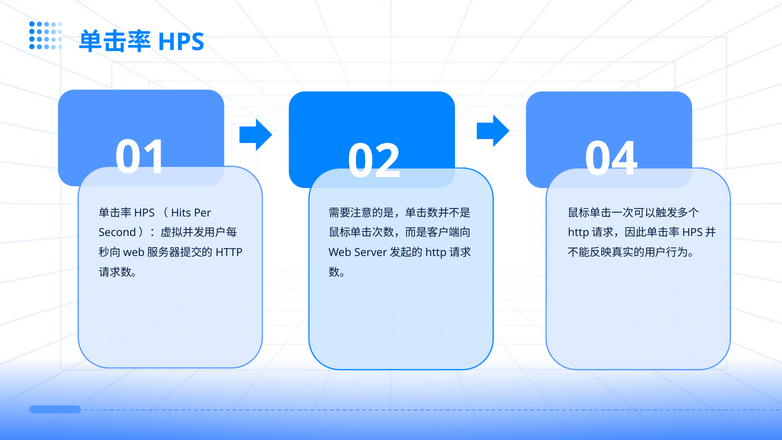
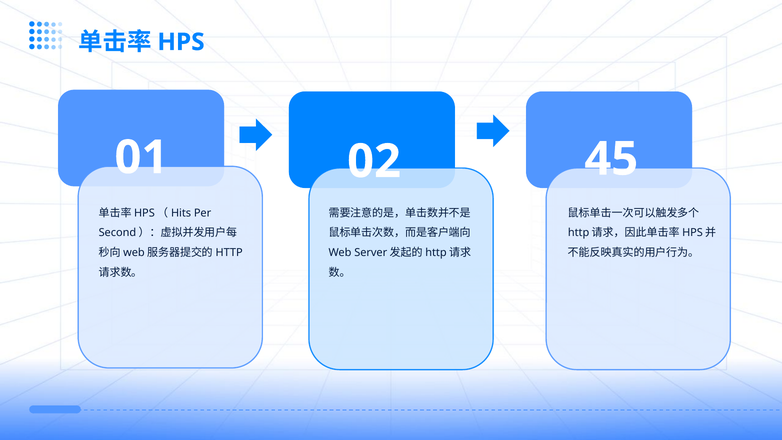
04: 04 -> 45
